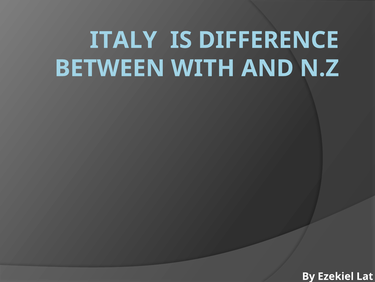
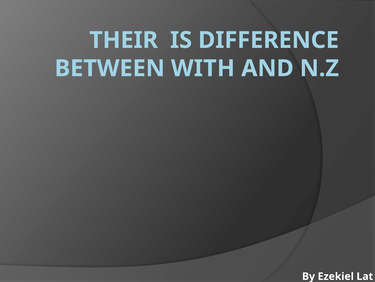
ITALY: ITALY -> THEIR
